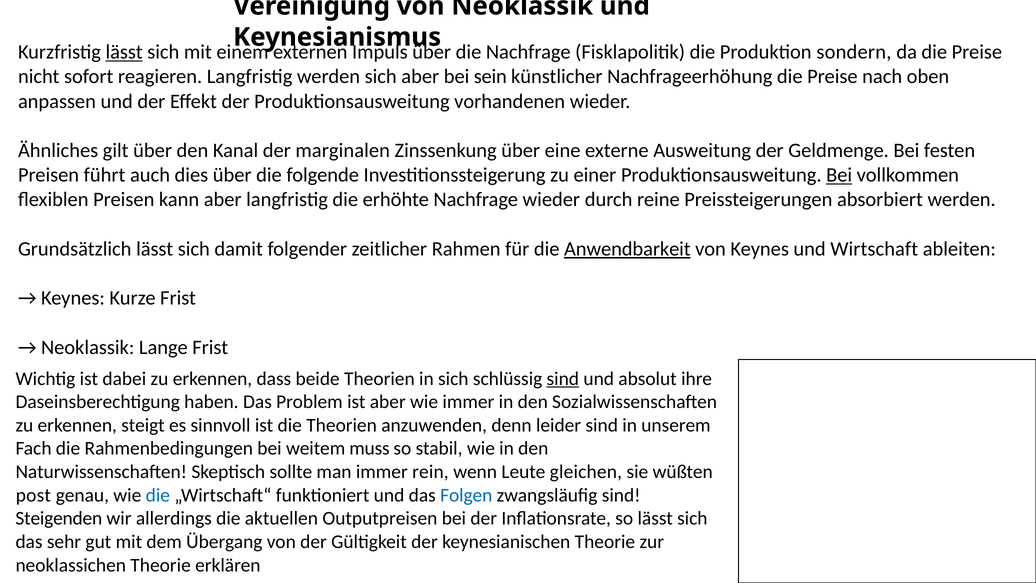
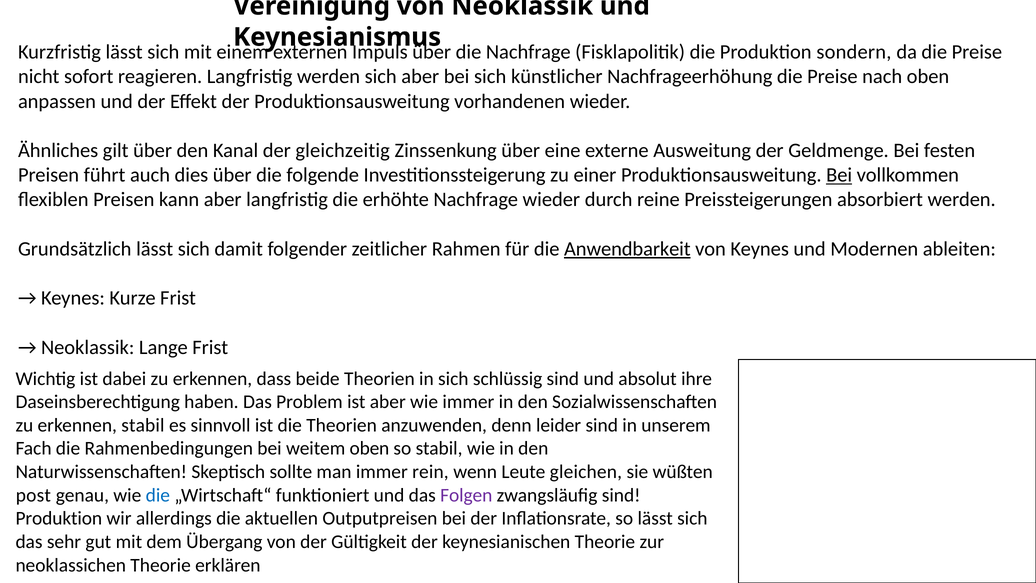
lässt at (124, 52) underline: present -> none
bei sein: sein -> sich
marginalen: marginalen -> gleichzeitig
Wirtschaft: Wirtschaft -> Modernen
sind at (563, 378) underline: present -> none
erkennen steigt: steigt -> stabil
weitem muss: muss -> oben
Folgen colour: blue -> purple
Steigenden at (59, 518): Steigenden -> Produktion
